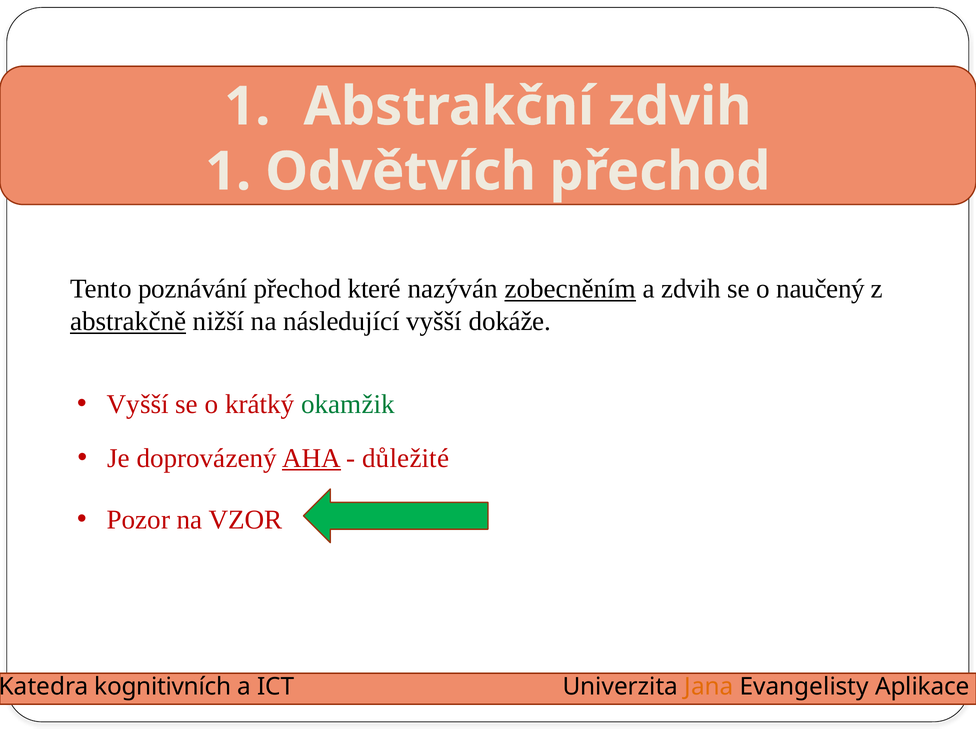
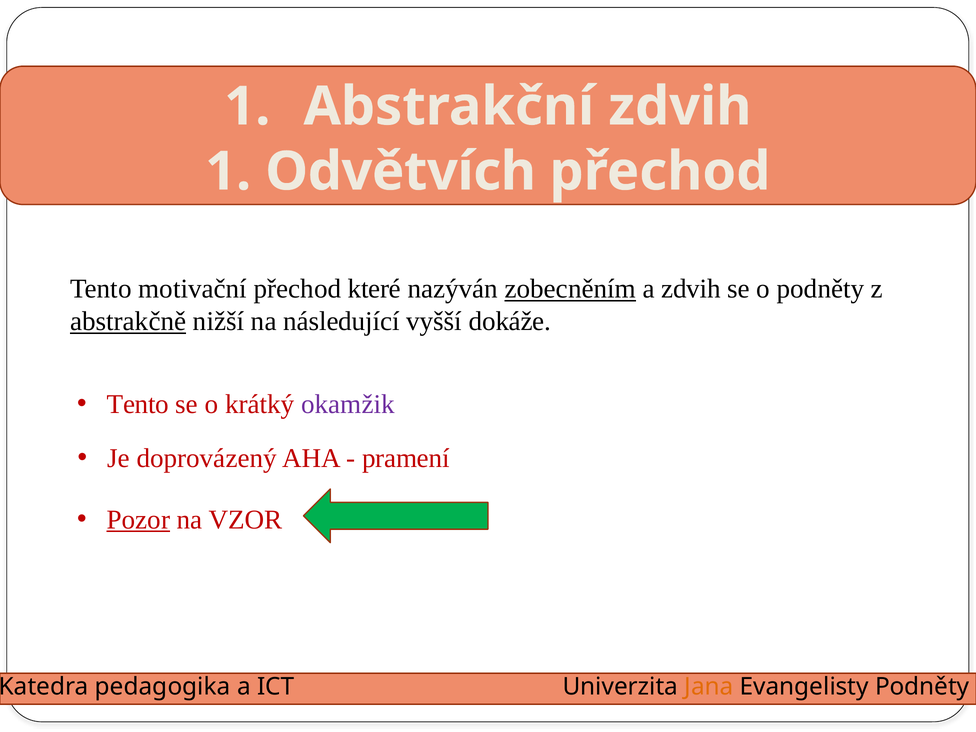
poznávání: poznávání -> motivační
o naučený: naučený -> podněty
Vyšší at (138, 404): Vyšší -> Tento
okamžik colour: green -> purple
AHA underline: present -> none
důležité: důležité -> pramení
Pozor underline: none -> present
kognitivních: kognitivních -> pedagogika
Evangelisty Aplikace: Aplikace -> Podněty
